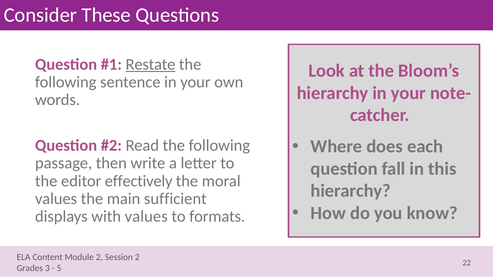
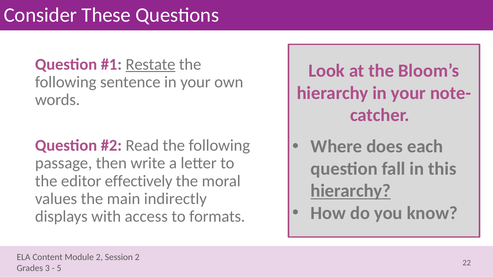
hierarchy at (351, 191) underline: none -> present
sufficient: sufficient -> indirectly
with values: values -> access
